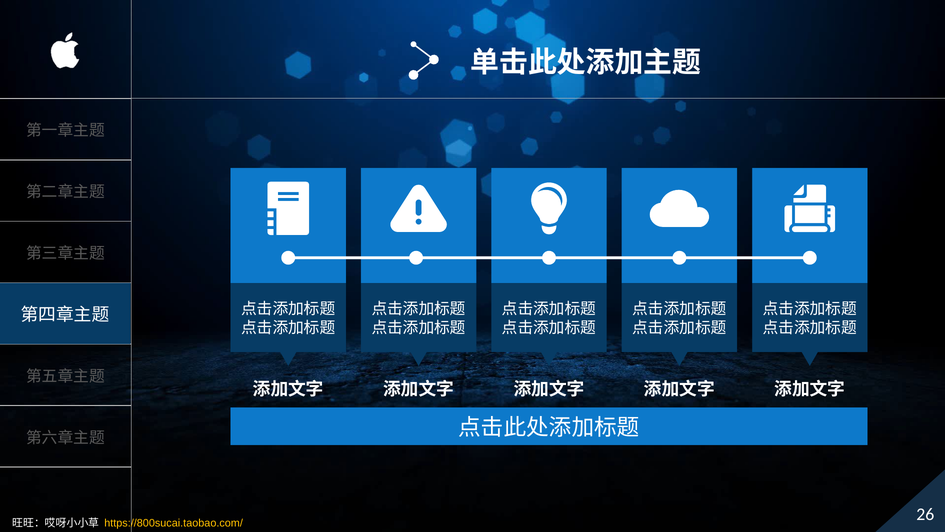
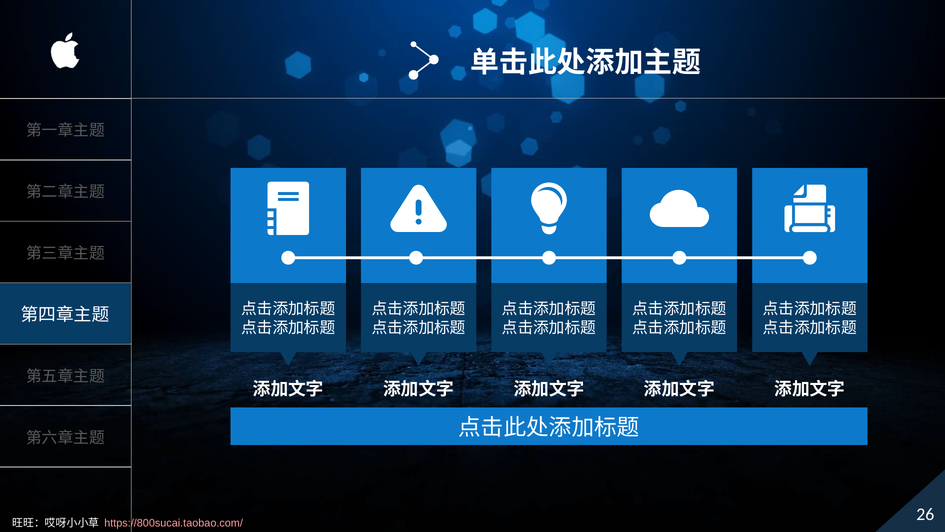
https://800sucai.taobao.com/ colour: yellow -> pink
